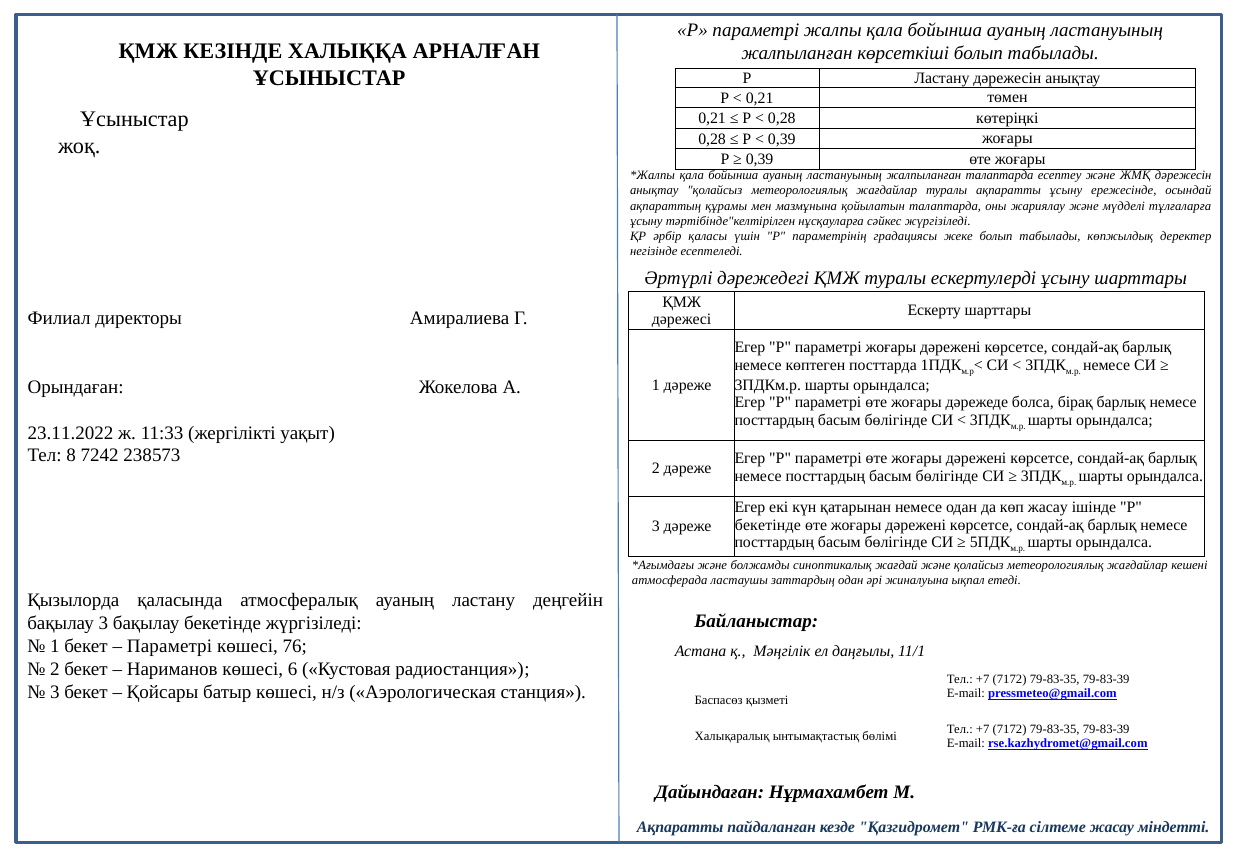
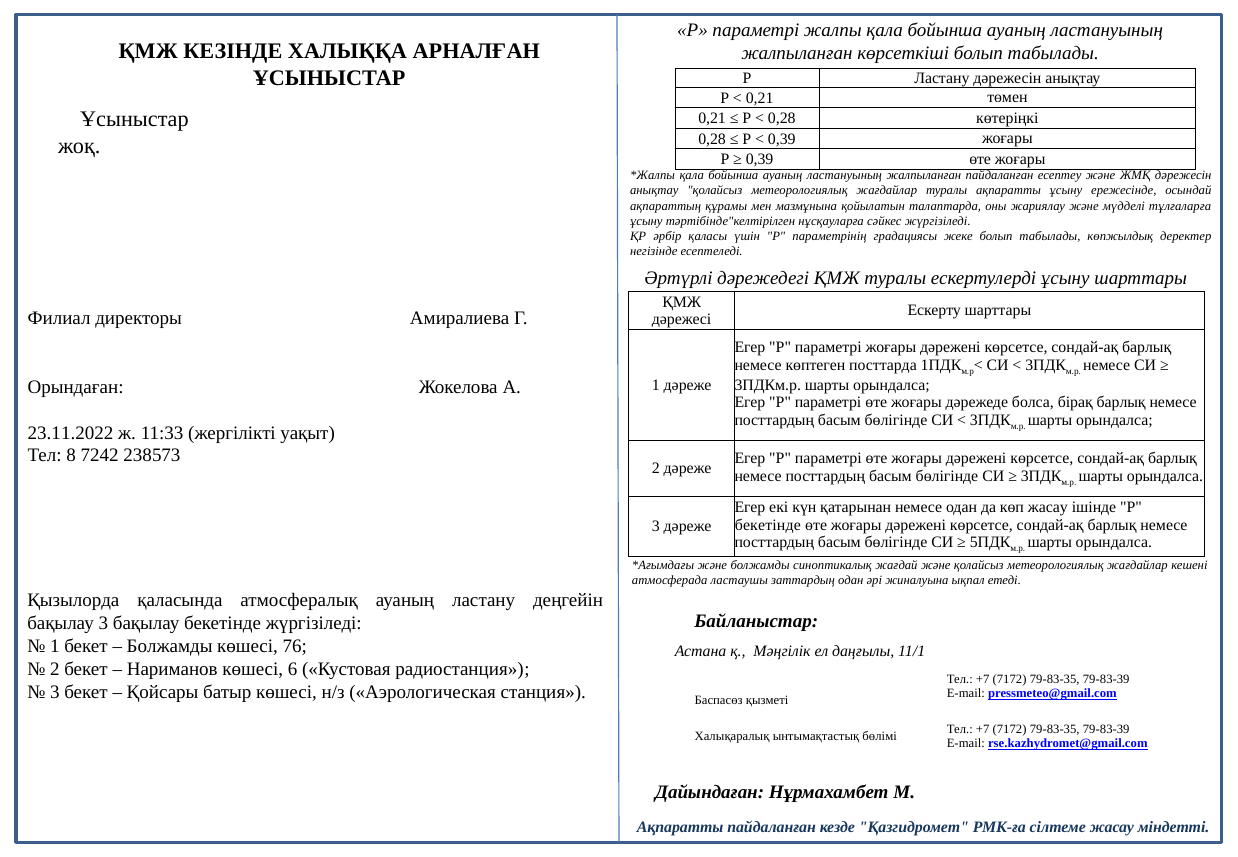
жалпыланған талаптарда: талаптарда -> пайдаланған
Параметрі at (170, 646): Параметрі -> Болжамды
